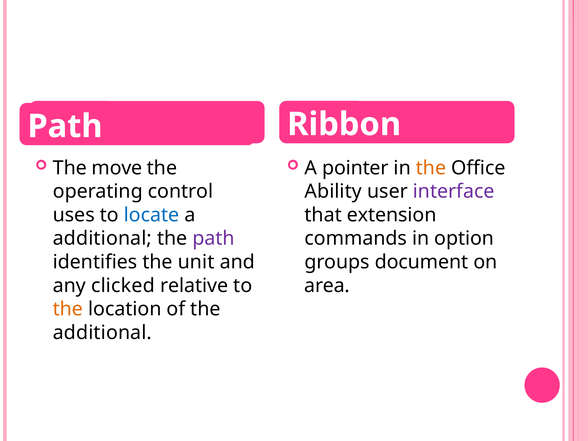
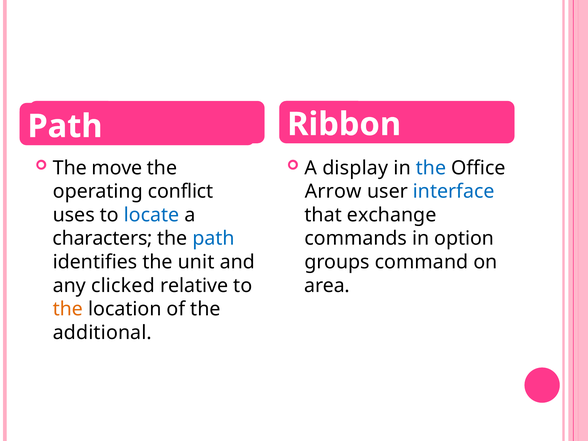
pointer: pointer -> display
the at (431, 168) colour: orange -> blue
control: control -> conflict
Ability: Ability -> Arrow
interface colour: purple -> blue
extension: extension -> exchange
additional at (102, 238): additional -> characters
path at (214, 238) colour: purple -> blue
document: document -> command
